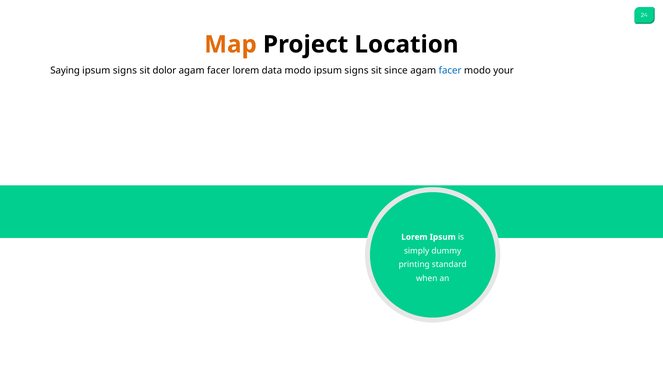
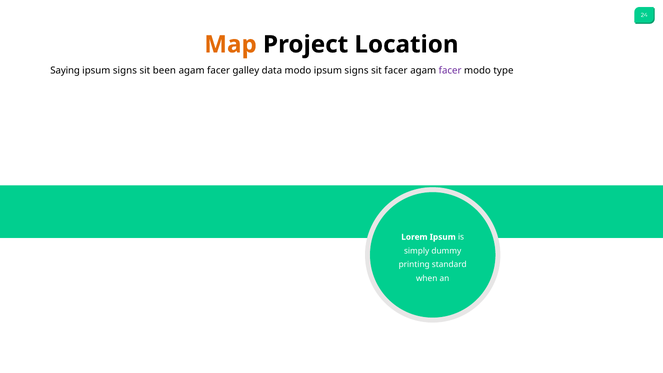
dolor: dolor -> been
facer lorem: lorem -> galley
sit since: since -> facer
facer at (450, 71) colour: blue -> purple
your: your -> type
